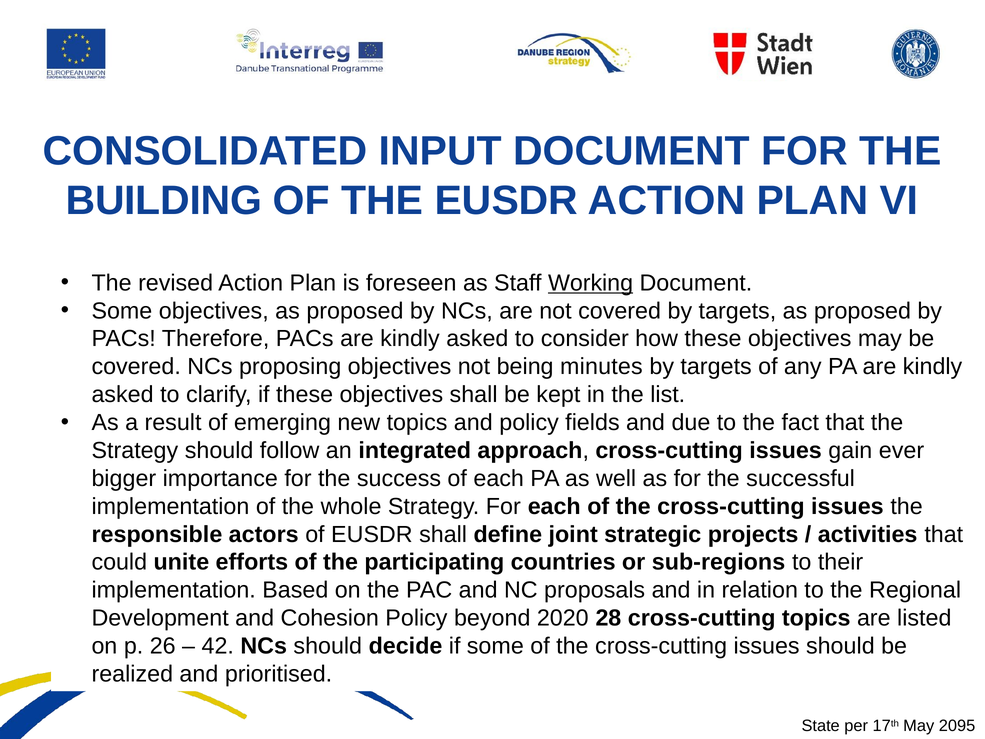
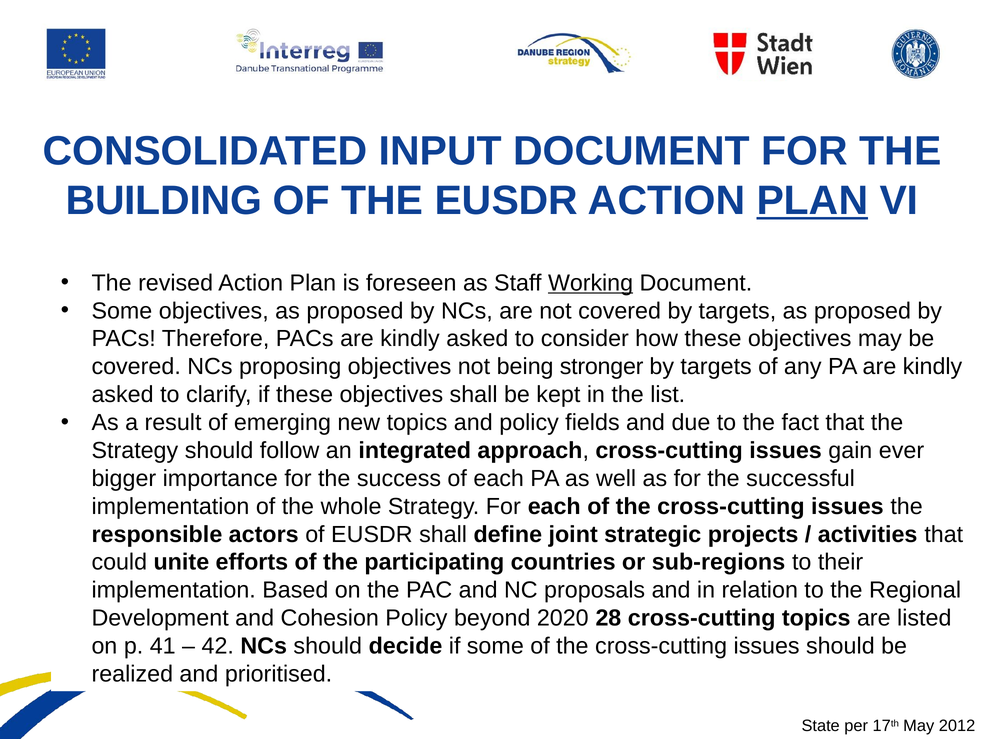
PLAN at (812, 201) underline: none -> present
minutes: minutes -> stronger
26: 26 -> 41
2095: 2095 -> 2012
